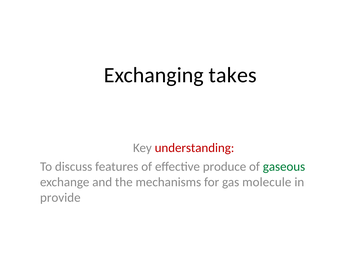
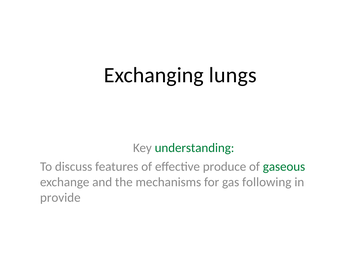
takes: takes -> lungs
understanding colour: red -> green
molecule: molecule -> following
